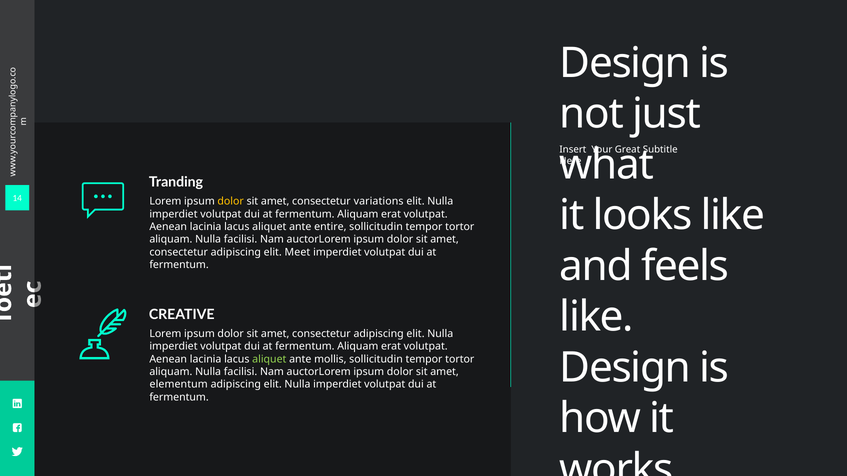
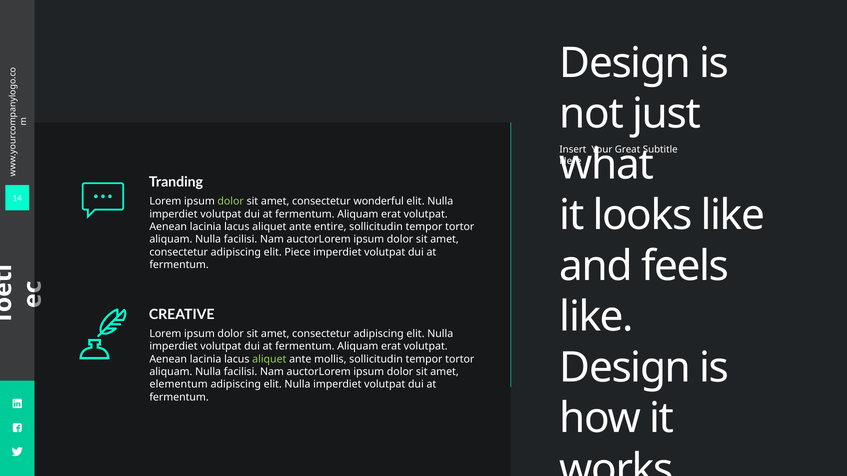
dolor at (231, 202) colour: yellow -> light green
variations: variations -> wonderful
Meet: Meet -> Piece
